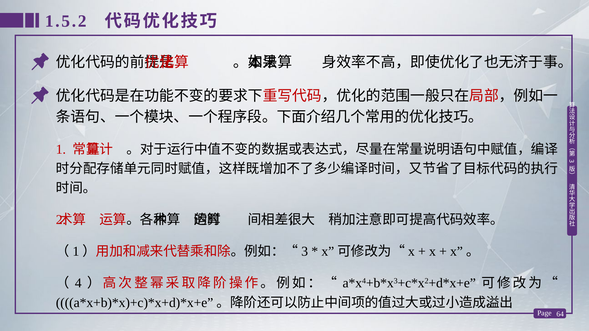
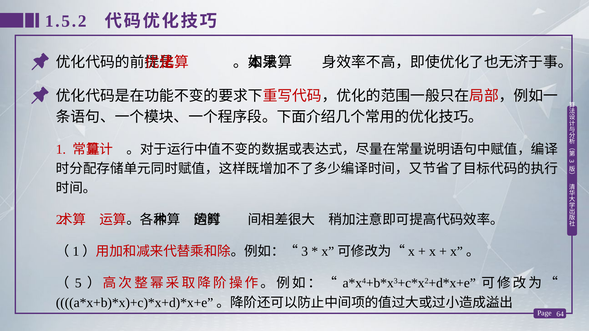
4: 4 -> 5
